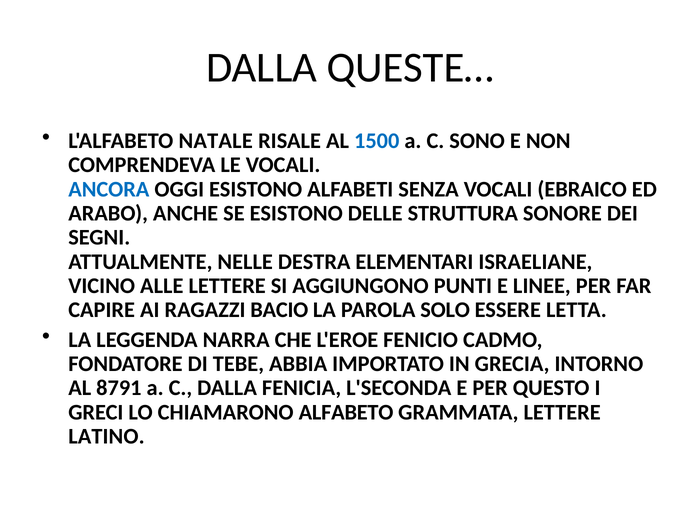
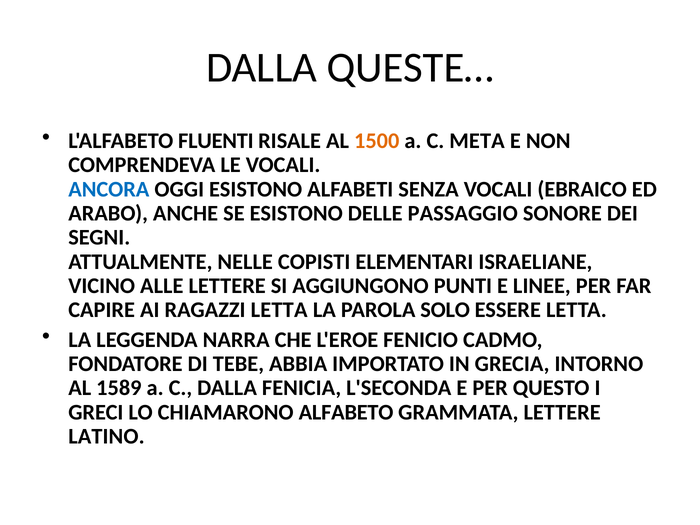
NATALE: NATALE -> FLUENTI
1500 colour: blue -> orange
SONO: SONO -> META
STRUTTURA: STRUTTURA -> PASSAGGIO
DESTRA: DESTRA -> COPISTI
RAGAZZI BACIO: BACIO -> LETTA
8791: 8791 -> 1589
